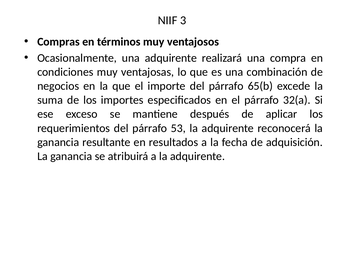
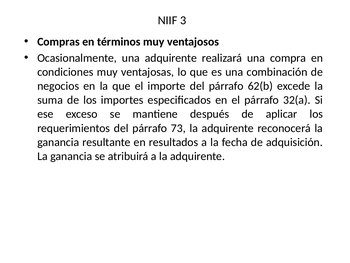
65(b: 65(b -> 62(b
53: 53 -> 73
